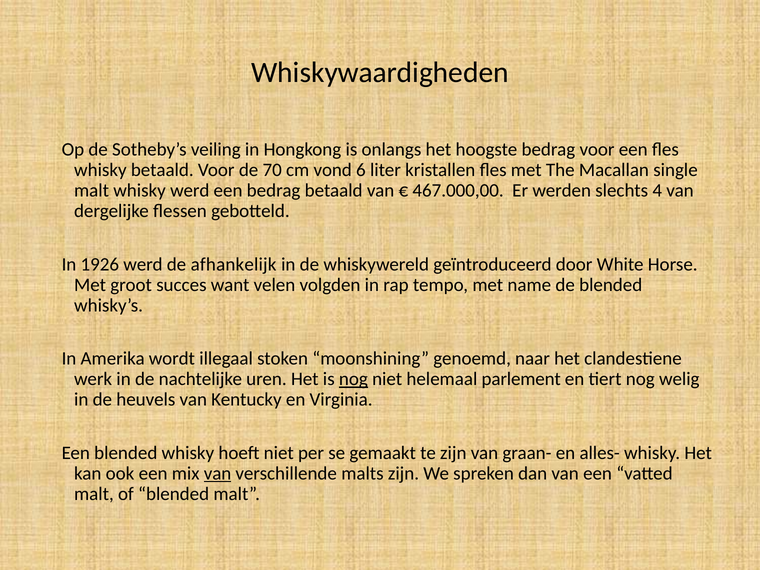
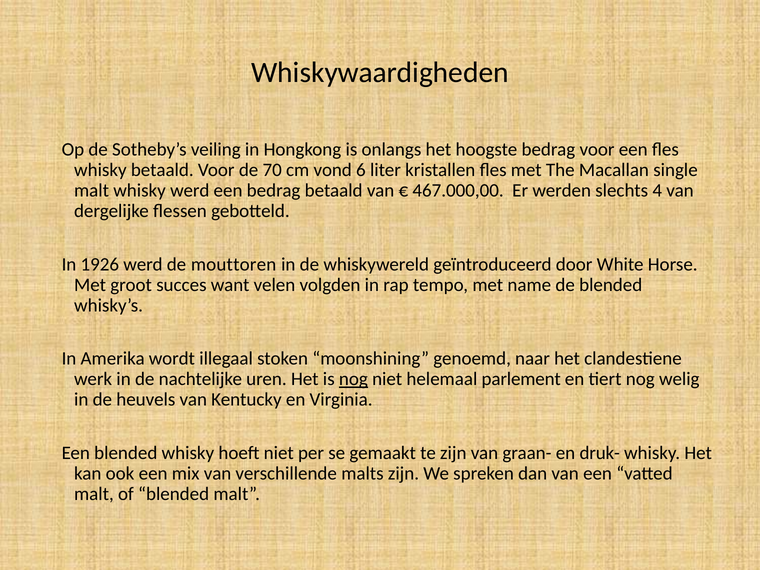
afhankelijk: afhankelijk -> mouttoren
alles-: alles- -> druk-
van at (218, 473) underline: present -> none
